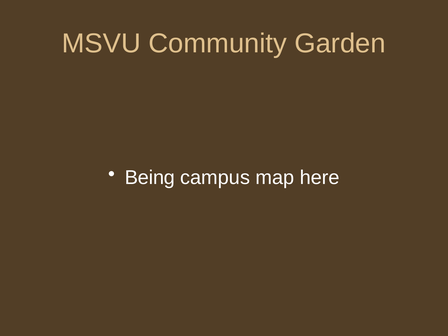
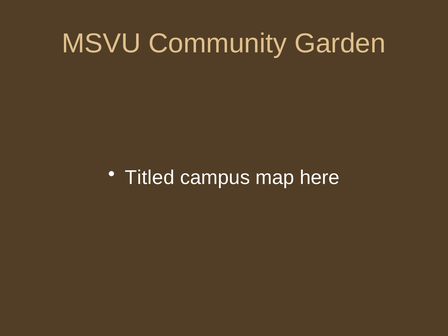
Being: Being -> Titled
